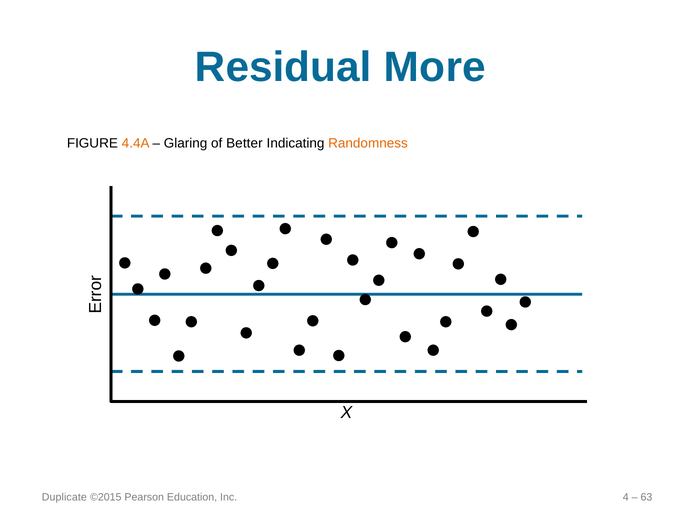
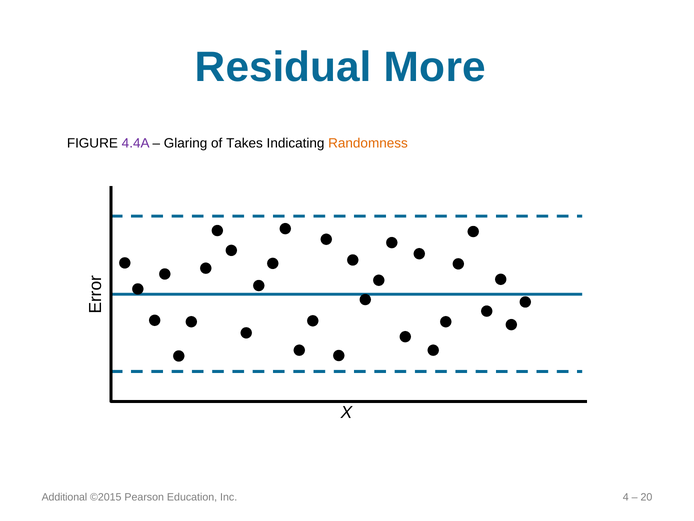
4.4A colour: orange -> purple
Better: Better -> Takes
Duplicate: Duplicate -> Additional
63: 63 -> 20
